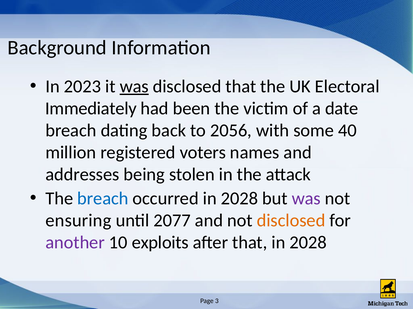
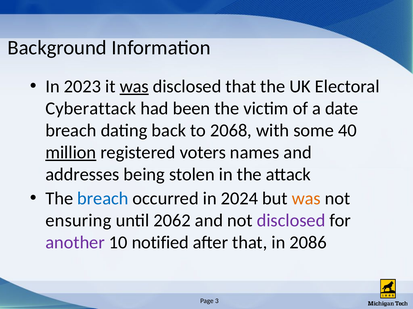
Immediately: Immediately -> Cyberattack
2056: 2056 -> 2068
million underline: none -> present
occurred in 2028: 2028 -> 2024
was at (306, 199) colour: purple -> orange
2077: 2077 -> 2062
disclosed at (291, 221) colour: orange -> purple
exploits: exploits -> notified
that in 2028: 2028 -> 2086
